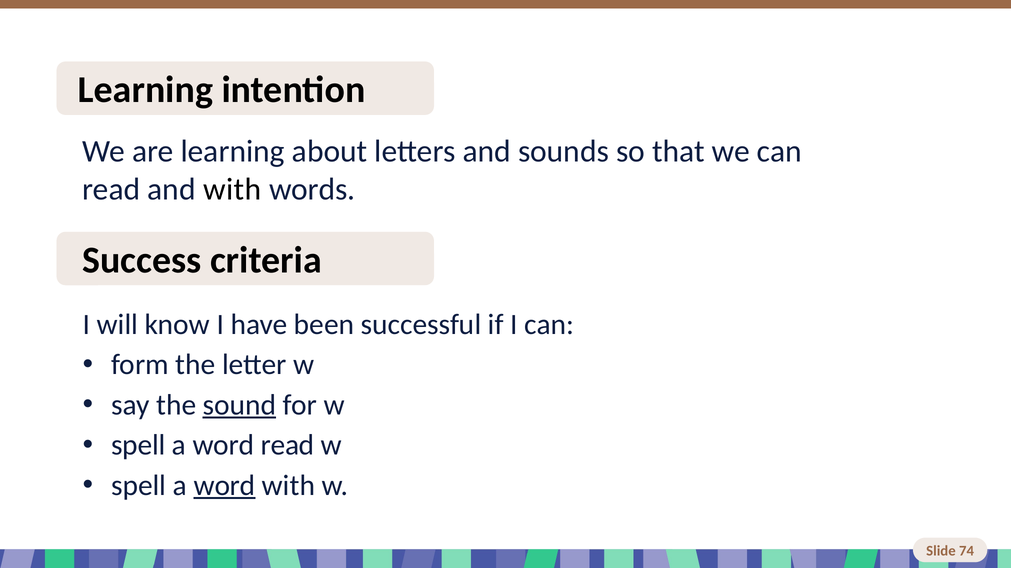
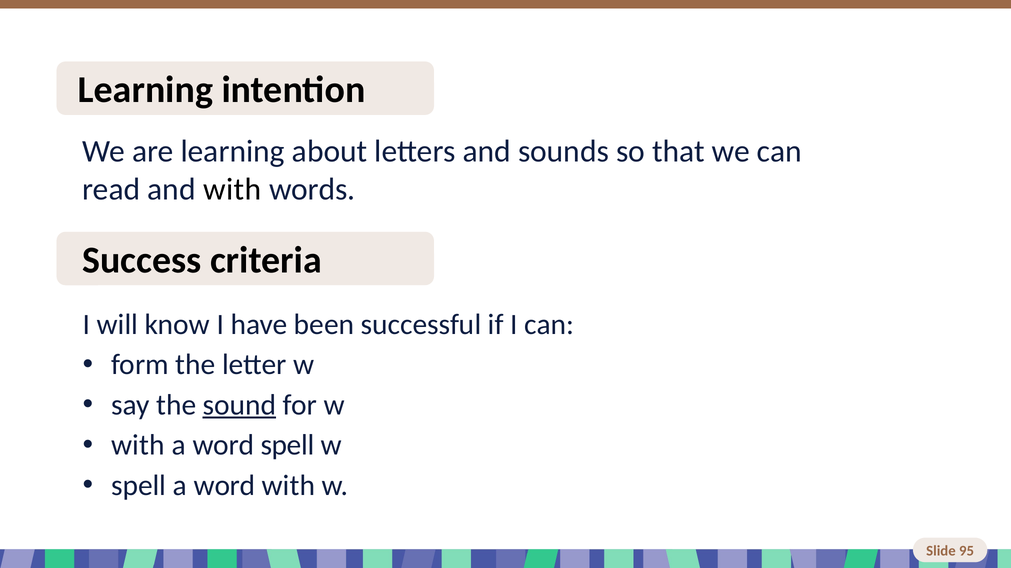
spell at (138, 446): spell -> with
word read: read -> spell
word at (225, 486) underline: present -> none
74: 74 -> 95
